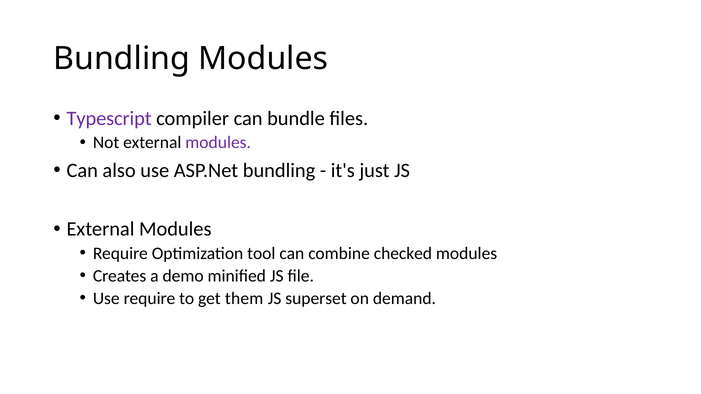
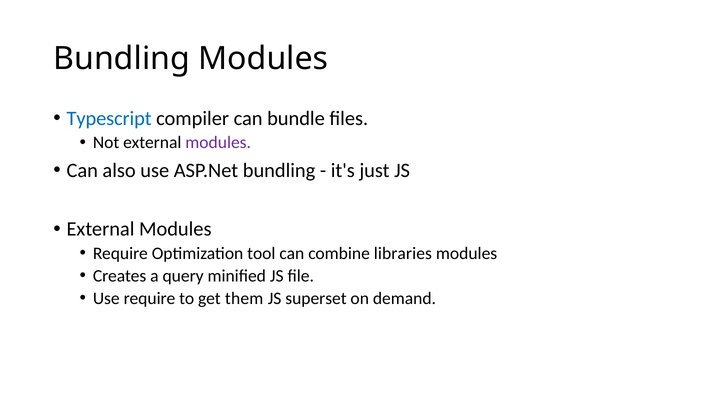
Typescript colour: purple -> blue
checked: checked -> libraries
demo: demo -> query
